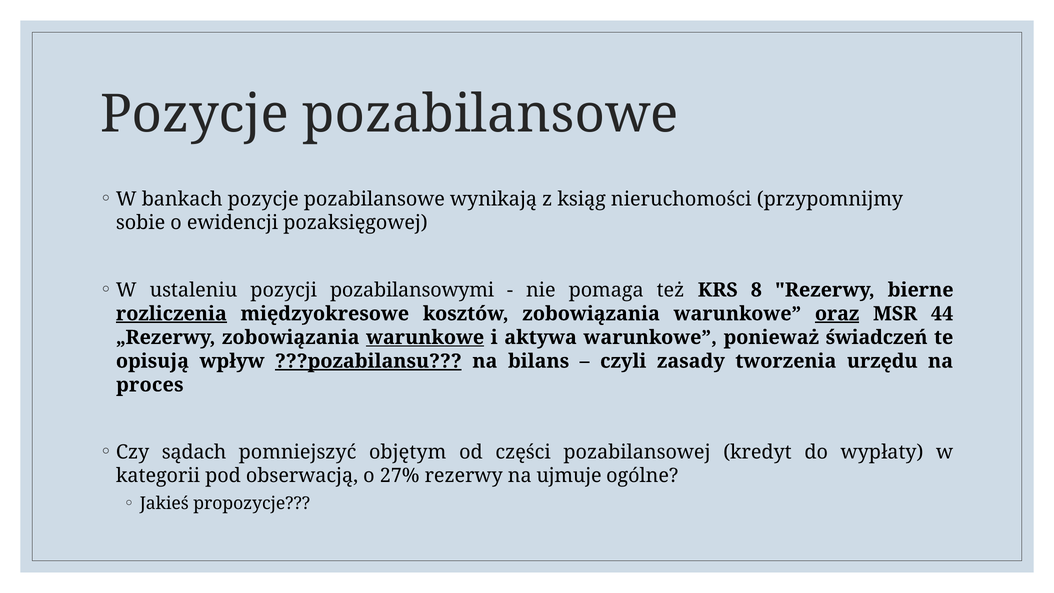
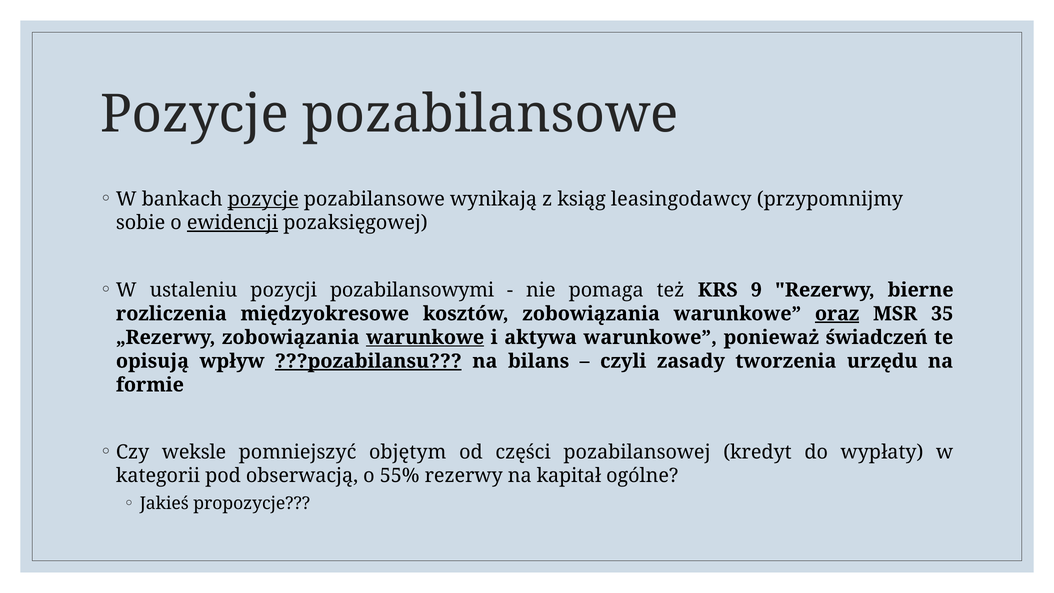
pozycje at (263, 199) underline: none -> present
nieruchomości: nieruchomości -> leasingodawcy
ewidencji underline: none -> present
8: 8 -> 9
rozliczenia underline: present -> none
44: 44 -> 35
proces: proces -> formie
sądach: sądach -> weksle
27%: 27% -> 55%
ujmuje: ujmuje -> kapitał
